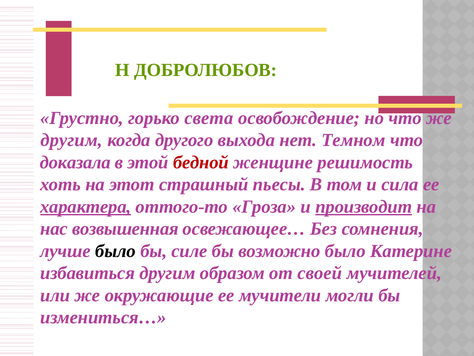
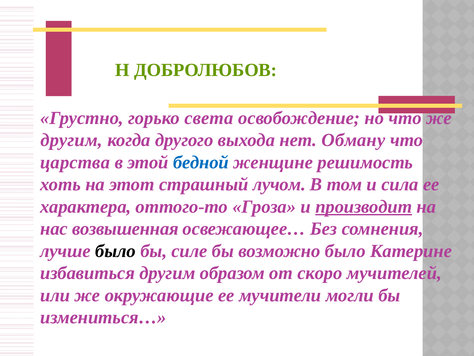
Темном: Темном -> Обману
доказала: доказала -> царства
бедной colour: red -> blue
пьесы: пьесы -> лучом
характера underline: present -> none
своей: своей -> скоро
